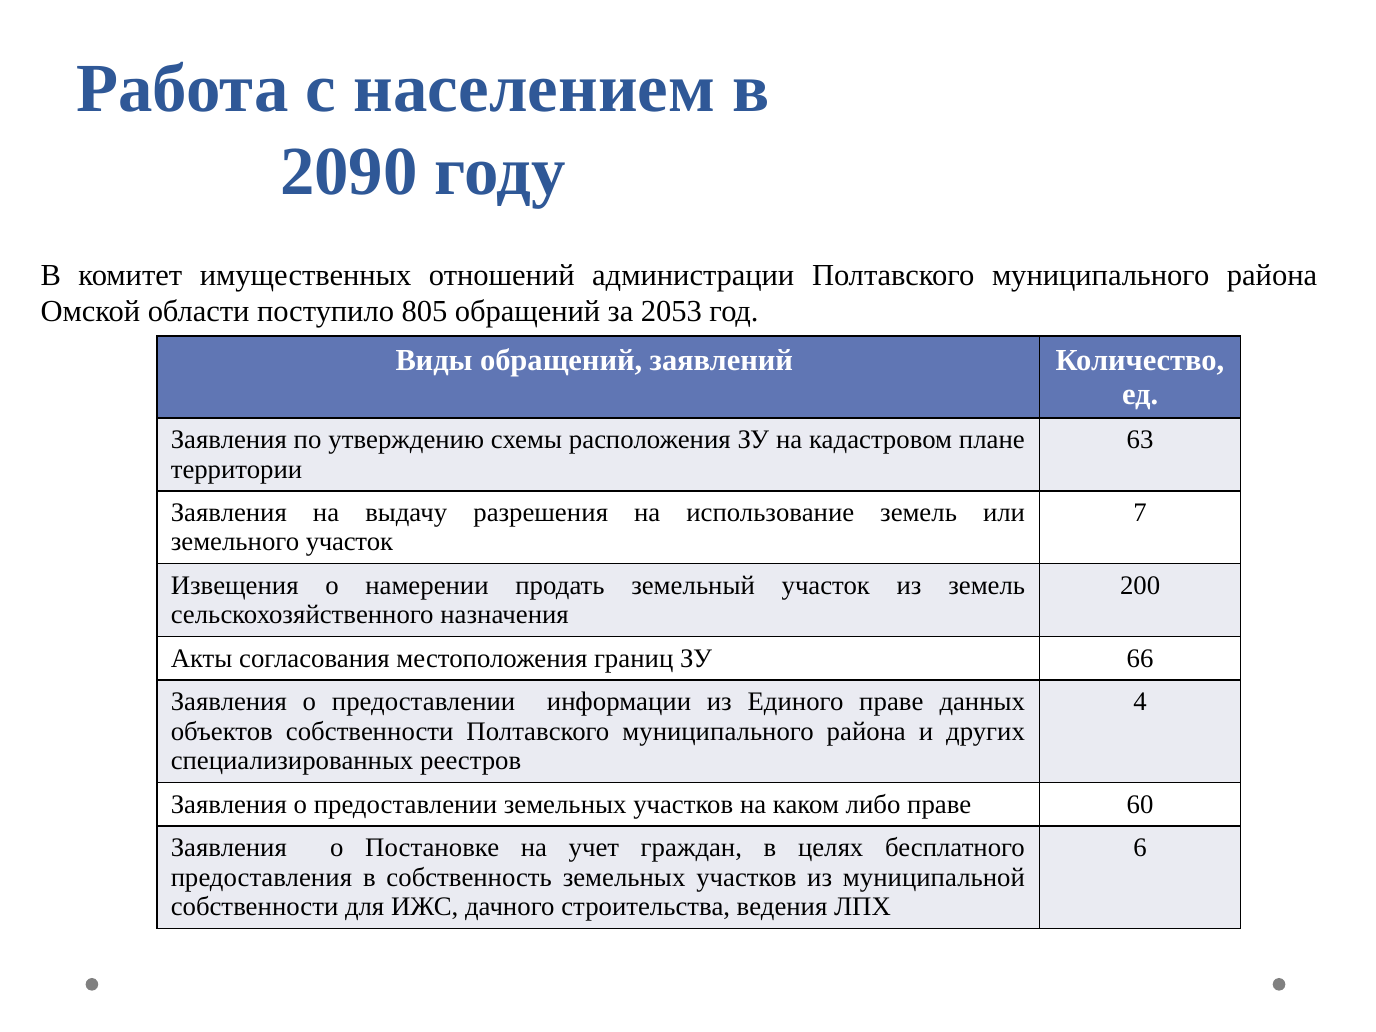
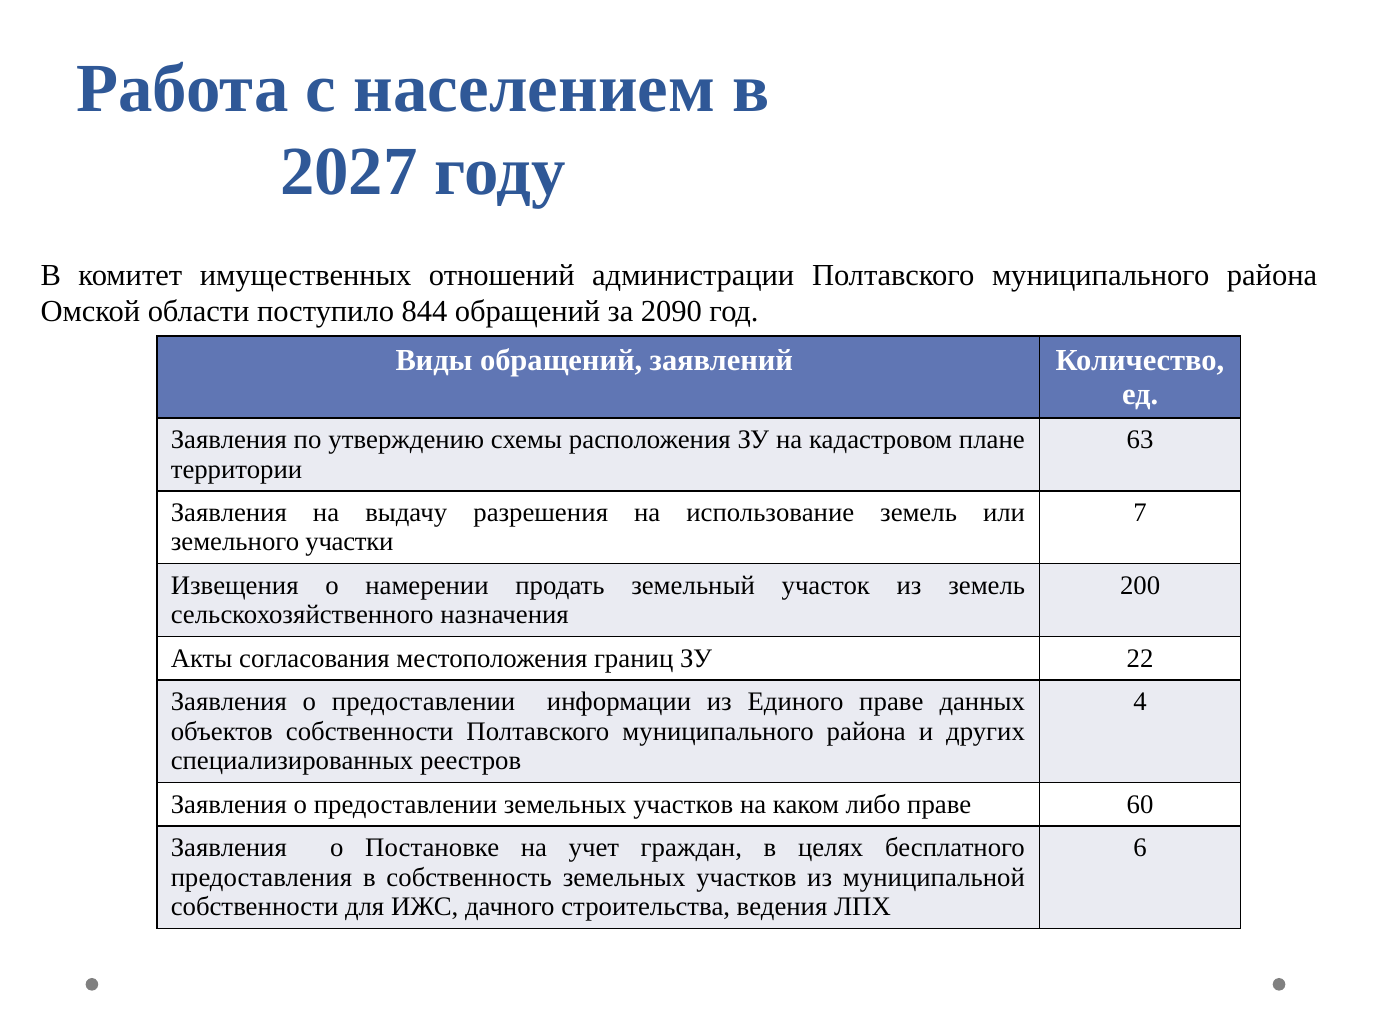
2090: 2090 -> 2027
805: 805 -> 844
2053: 2053 -> 2090
земельного участок: участок -> участки
66: 66 -> 22
